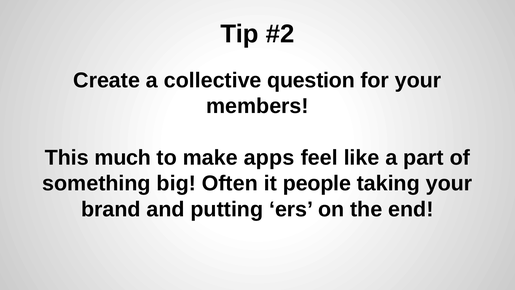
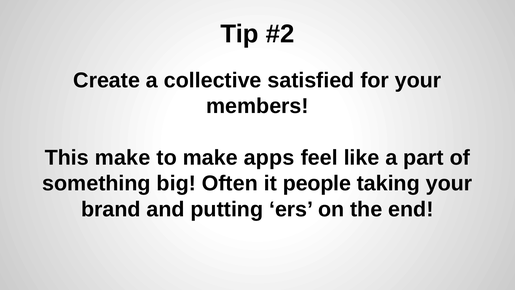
question: question -> satisfied
This much: much -> make
